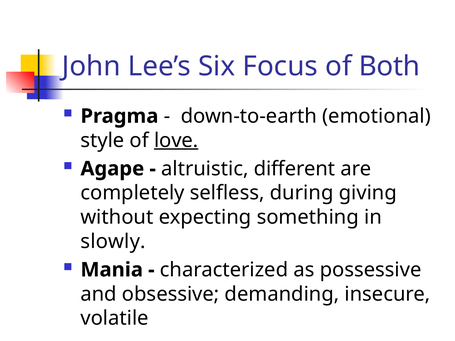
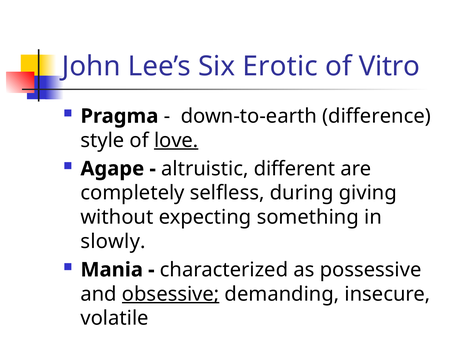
Focus: Focus -> Erotic
Both: Both -> Vitro
emotional: emotional -> difference
obsessive underline: none -> present
